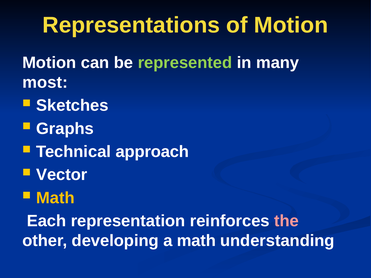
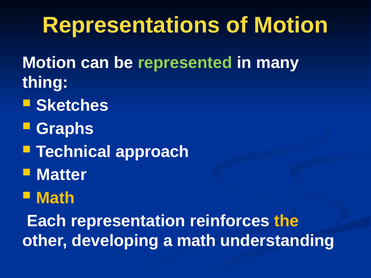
most: most -> thing
Vector: Vector -> Matter
the colour: pink -> yellow
